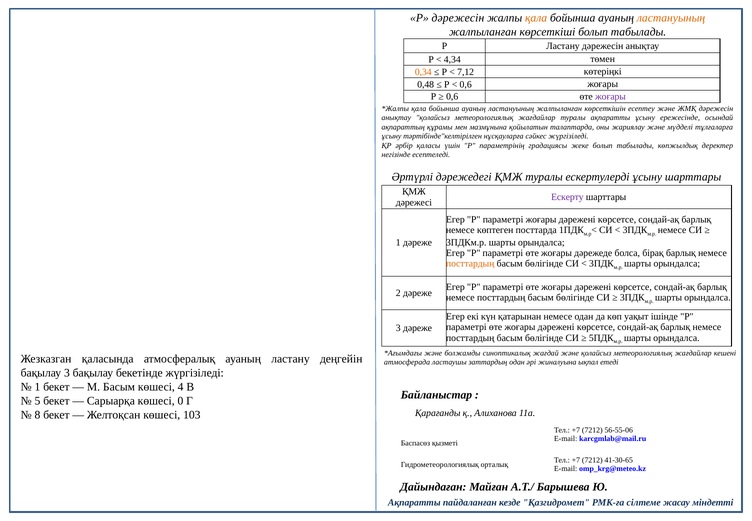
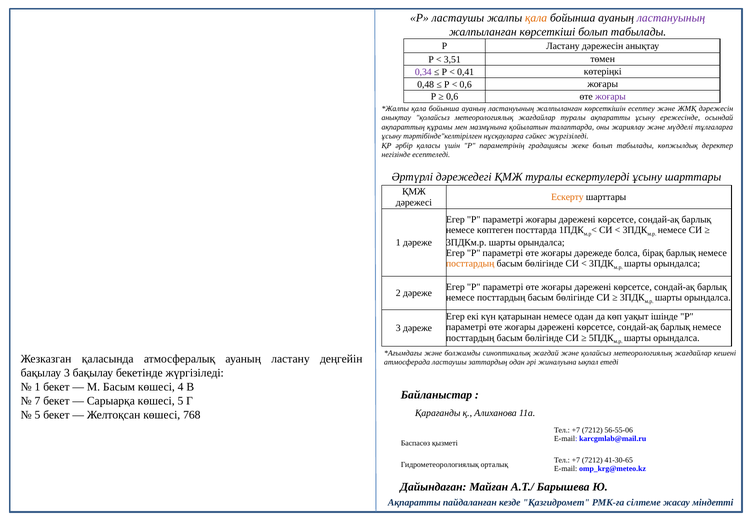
Р дәрежесін: дәрежесін -> ластаушы
ластануының at (671, 18) colour: orange -> purple
4,34: 4,34 -> 3,51
0,34 colour: orange -> purple
7,12: 7,12 -> 0,41
Ескерту colour: purple -> orange
5: 5 -> 7
көшесі 0: 0 -> 5
8 at (37, 414): 8 -> 5
103: 103 -> 768
